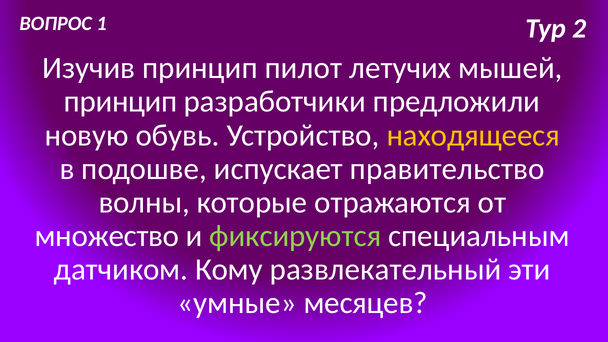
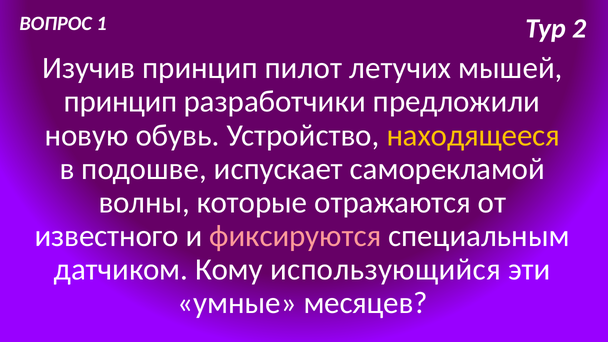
правительство: правительство -> саморекламой
множество: множество -> известного
фиксируются colour: light green -> pink
развлекательный: развлекательный -> использующийся
